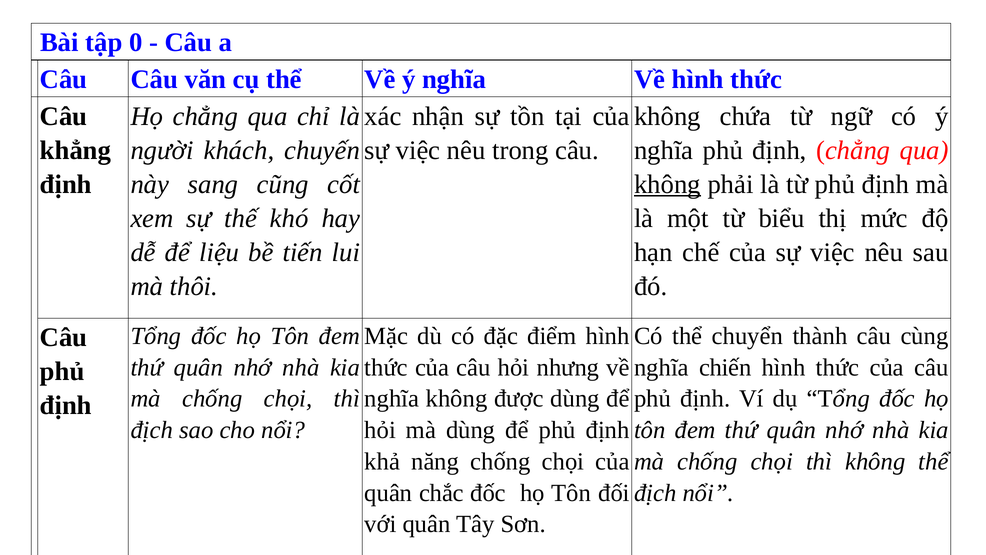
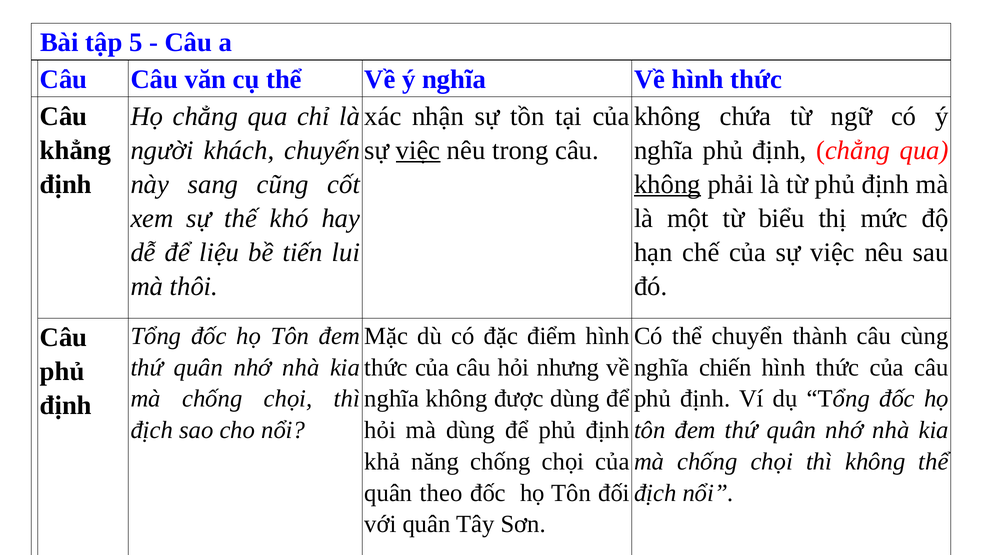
0: 0 -> 5
việc at (418, 150) underline: none -> present
chắc: chắc -> theo
